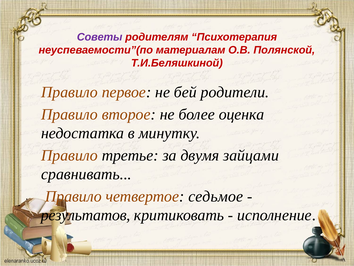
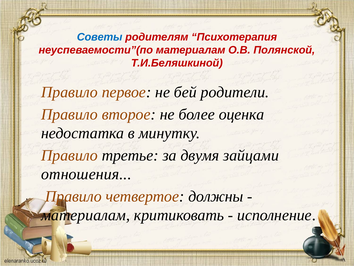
Советы colour: purple -> blue
сравнивать: сравнивать -> отношения
седьмое: седьмое -> должны
результатов at (86, 215): результатов -> материалам
